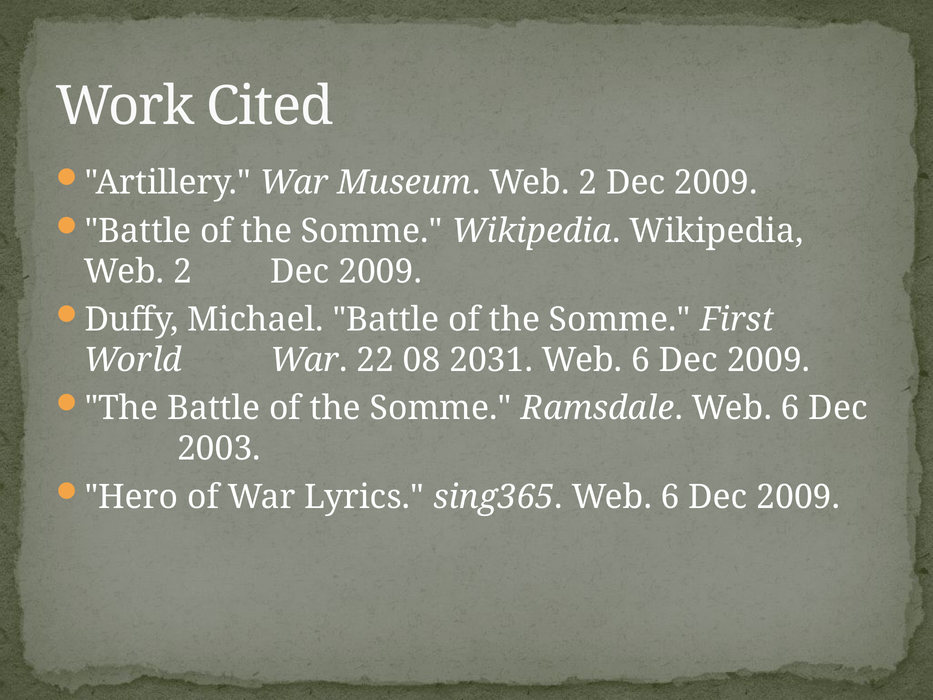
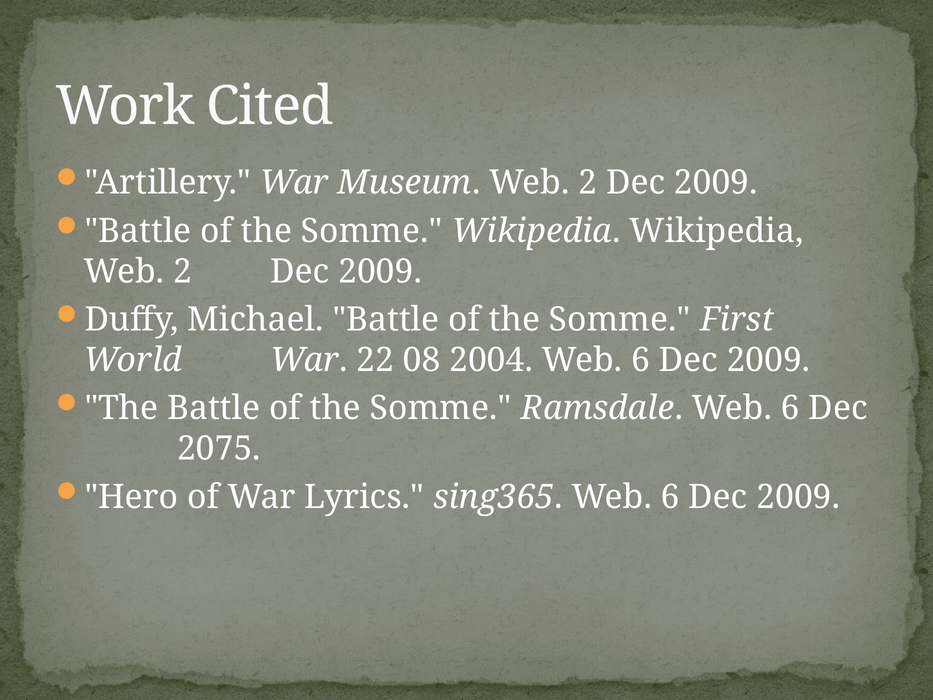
2031: 2031 -> 2004
2003: 2003 -> 2075
